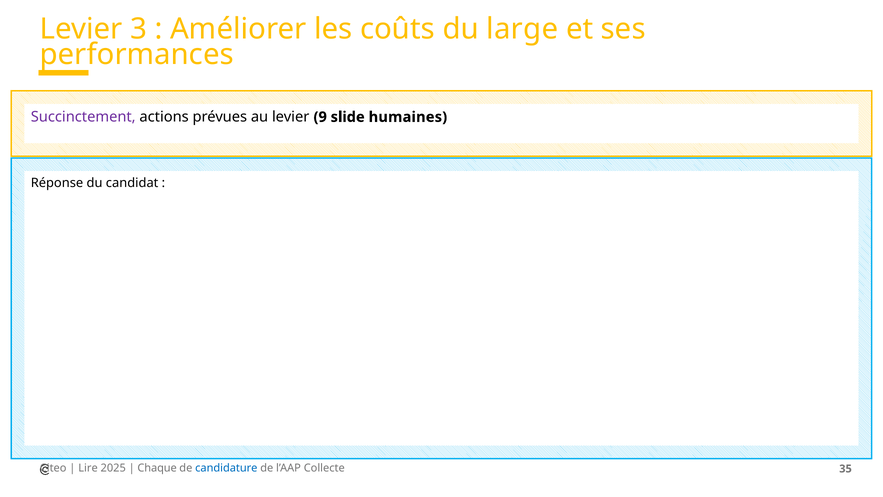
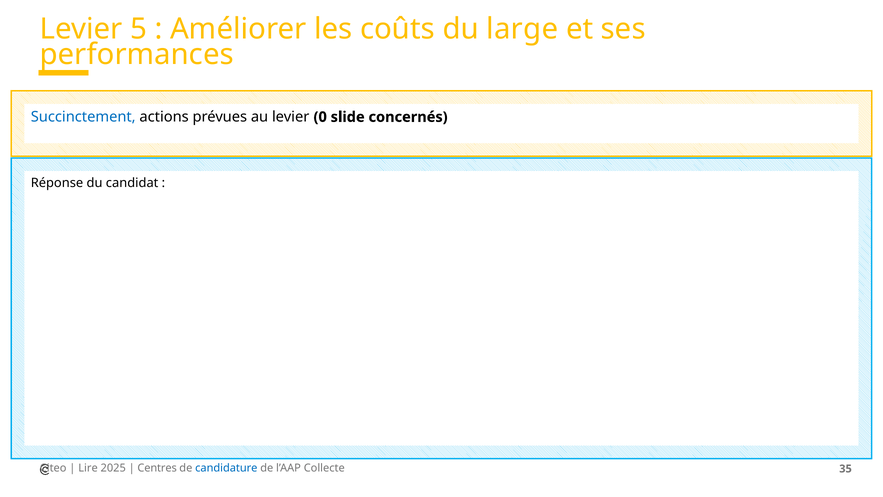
3: 3 -> 5
Succinctement colour: purple -> blue
9: 9 -> 0
humaines: humaines -> concernés
Chaque: Chaque -> Centres
